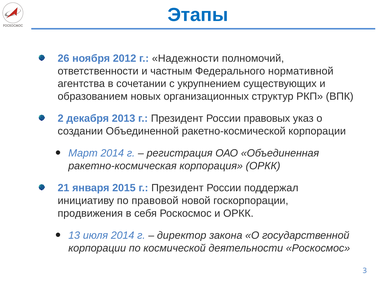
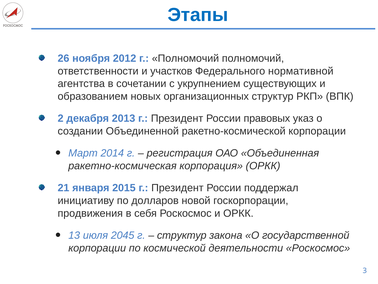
г Надежности: Надежности -> Полномочий
частным: частным -> участков
правовой: правовой -> долларов
июля 2014: 2014 -> 2045
директор at (182, 235): директор -> структур
